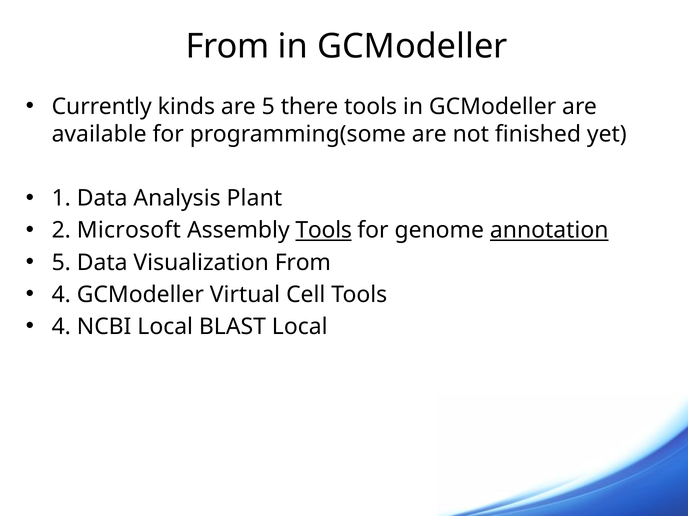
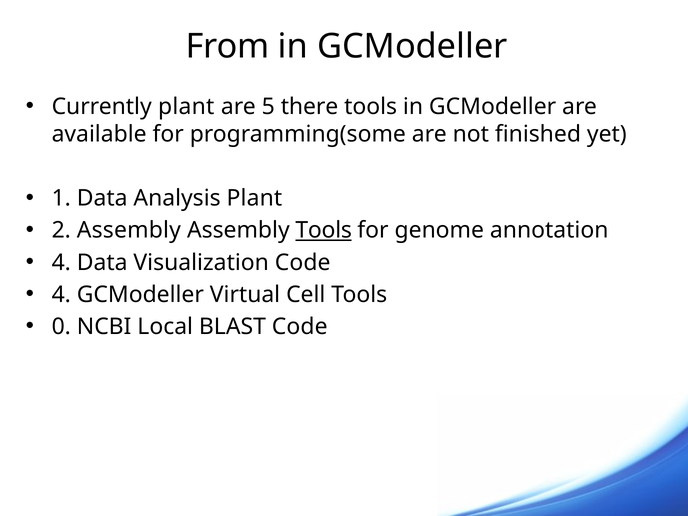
Currently kinds: kinds -> plant
2 Microsoft: Microsoft -> Assembly
annotation underline: present -> none
5 at (61, 262): 5 -> 4
Visualization From: From -> Code
4 at (61, 327): 4 -> 0
BLAST Local: Local -> Code
